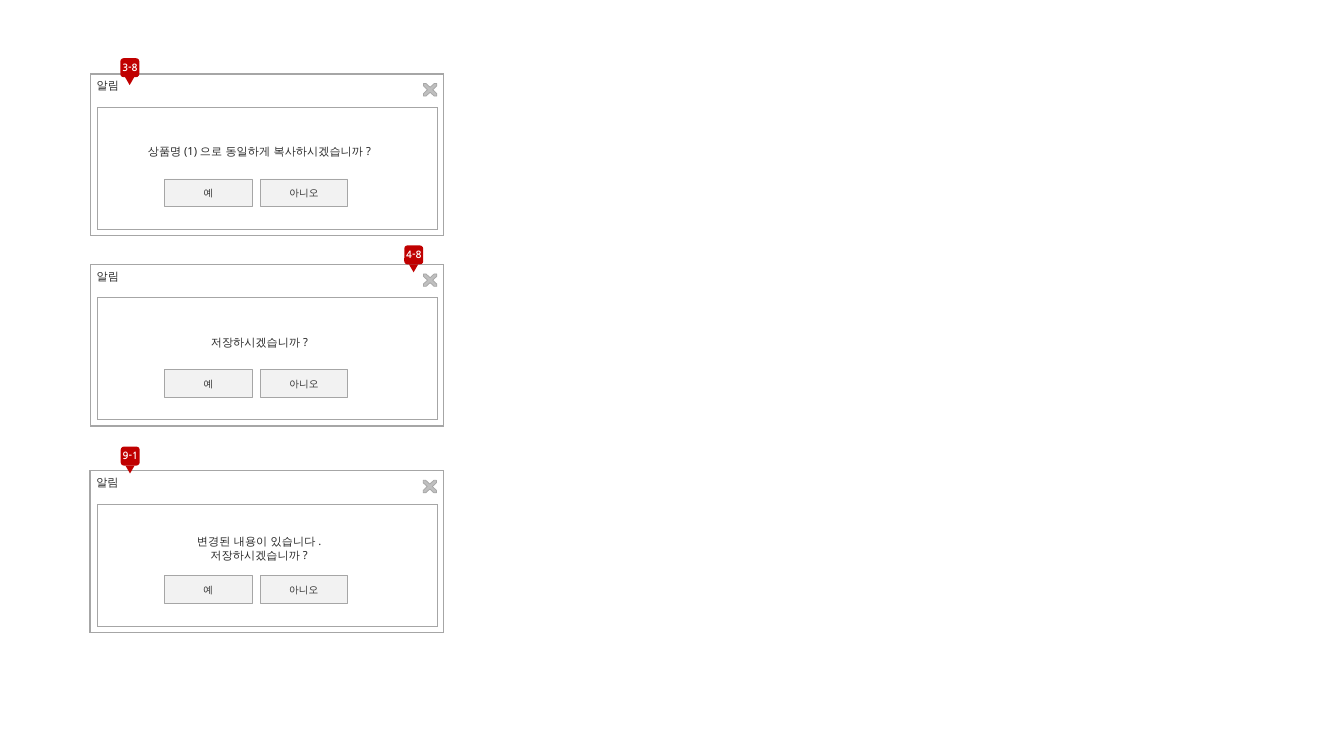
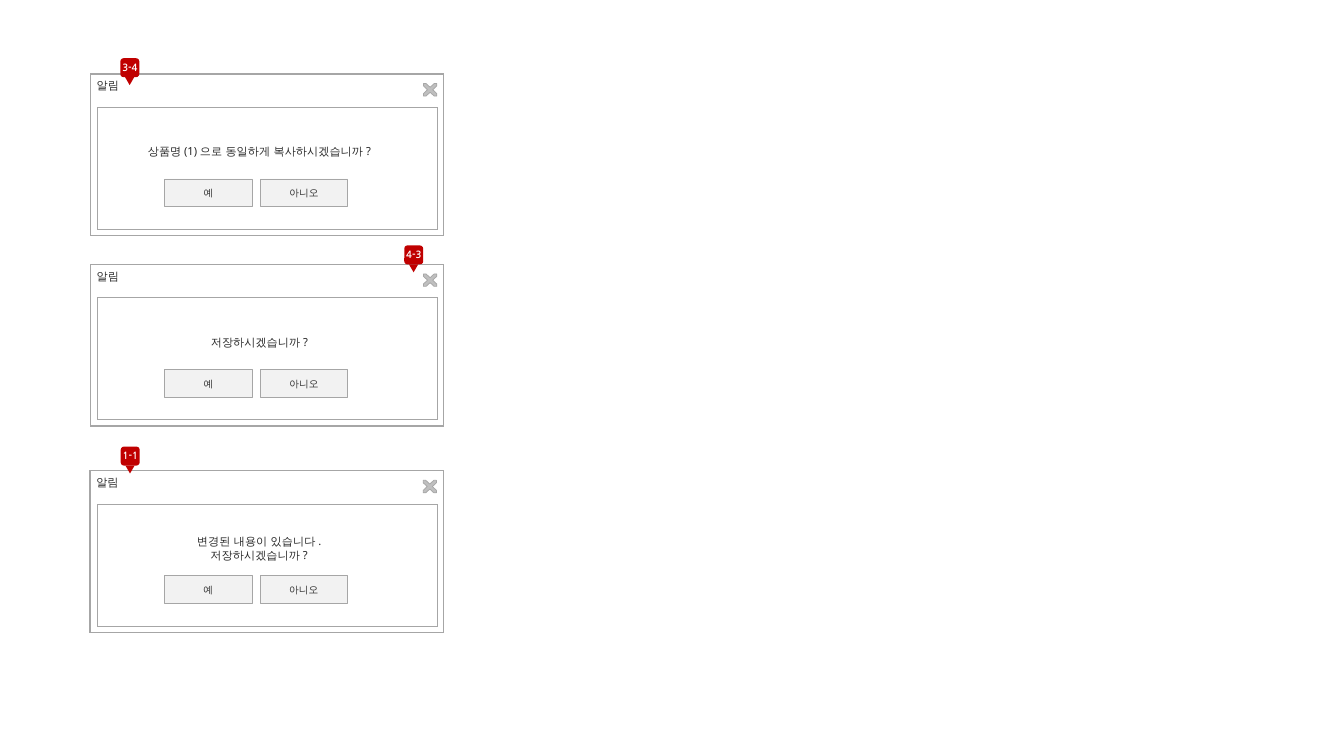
3-8: 3-8 -> 3-4
4-8: 4-8 -> 4-3
9-1: 9-1 -> 1-1
